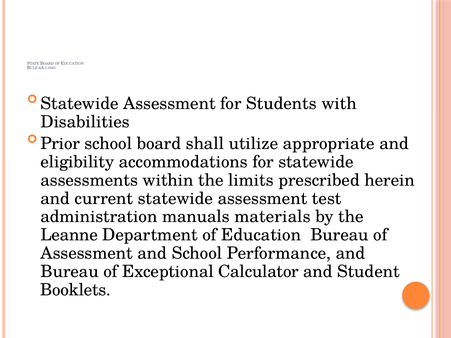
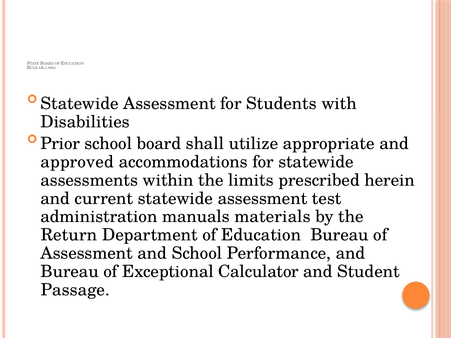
eligibility: eligibility -> approved
Leanne: Leanne -> Return
Booklets: Booklets -> Passage
